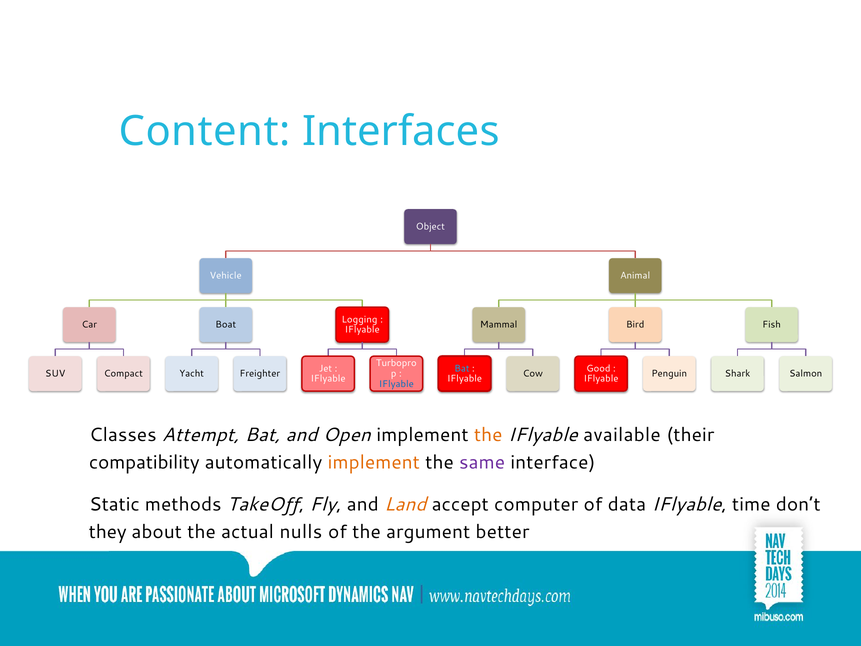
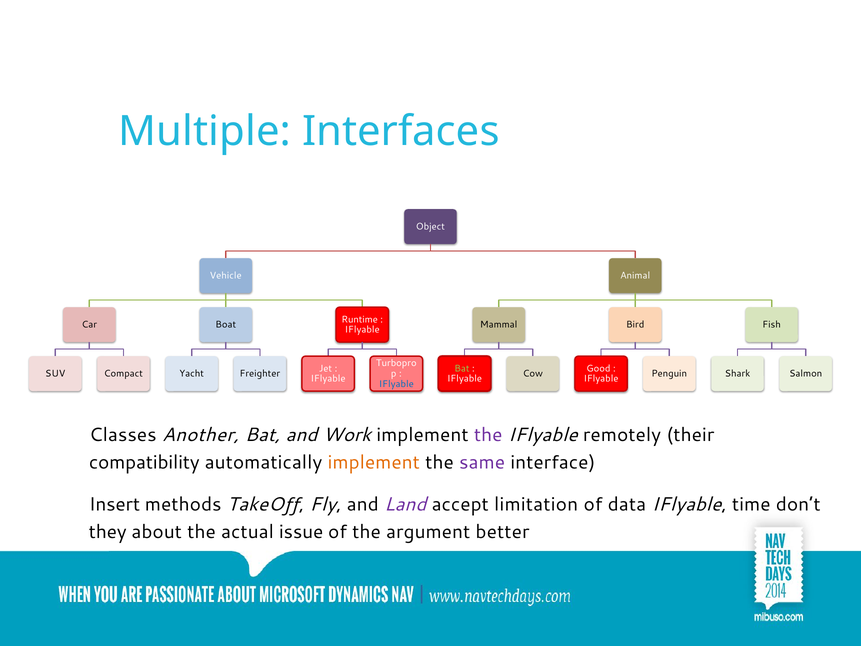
Content: Content -> Multiple
Logging: Logging -> Runtime
Bat at (462, 368) colour: light blue -> light green
Attempt: Attempt -> Another
Open: Open -> Work
the at (488, 435) colour: orange -> purple
available: available -> remotely
Static: Static -> Insert
Land colour: orange -> purple
computer: computer -> limitation
nulls: nulls -> issue
